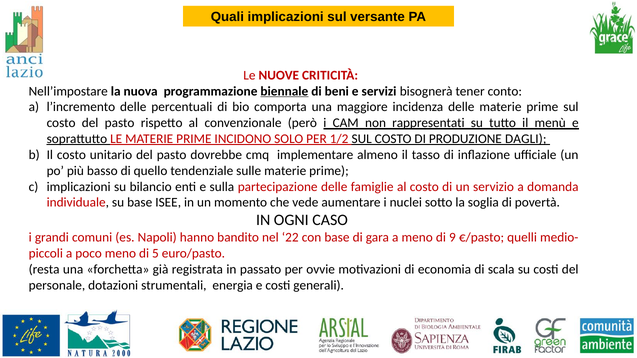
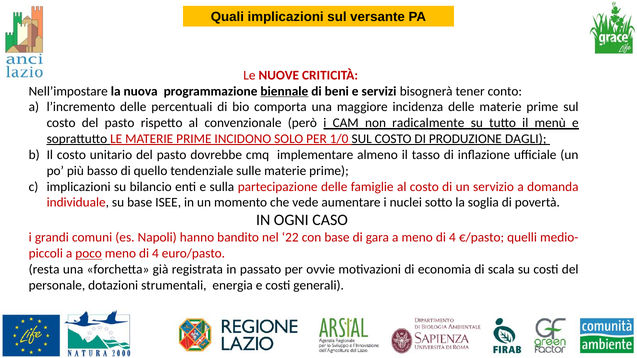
rappresentati: rappresentati -> radicalmente
1/2: 1/2 -> 1/0
a meno di 9: 9 -> 4
poco underline: none -> present
5 at (155, 254): 5 -> 4
